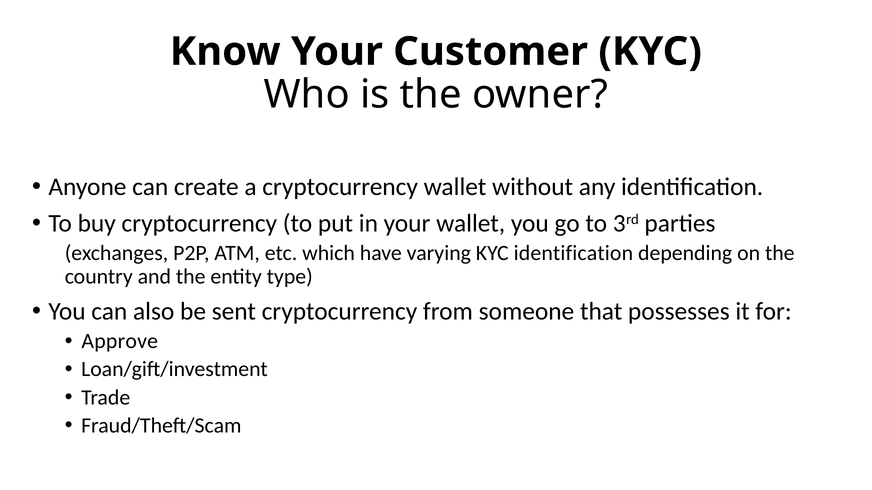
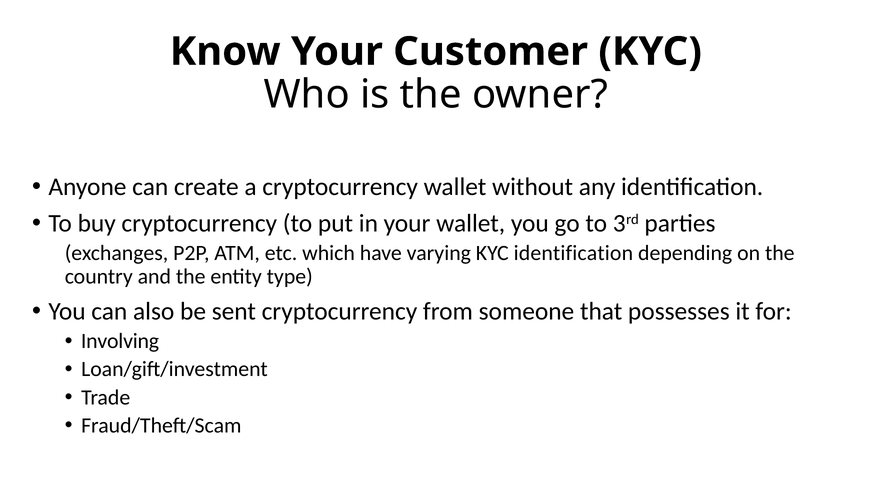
Approve: Approve -> Involving
